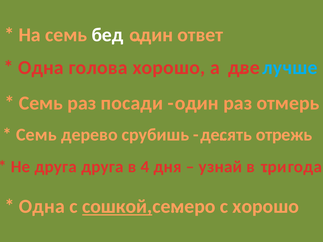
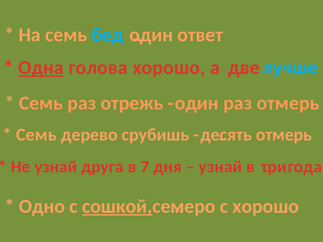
бед colour: white -> light blue
Одна at (41, 68) underline: none -> present
посади: посади -> отрежь
отрежь at (284, 135): отрежь -> отмерь
Не друга: друга -> узнай
4: 4 -> 7
Одна at (42, 207): Одна -> Одно
